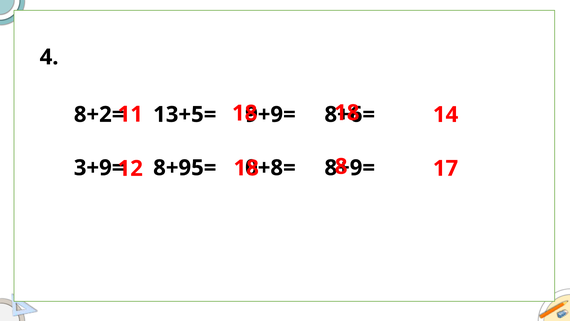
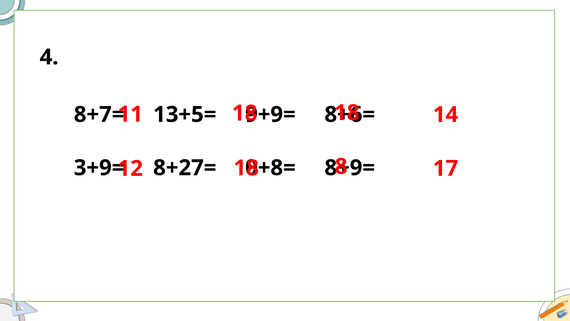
8+2=: 8+2= -> 8+7=
8+95=: 8+95= -> 8+27=
